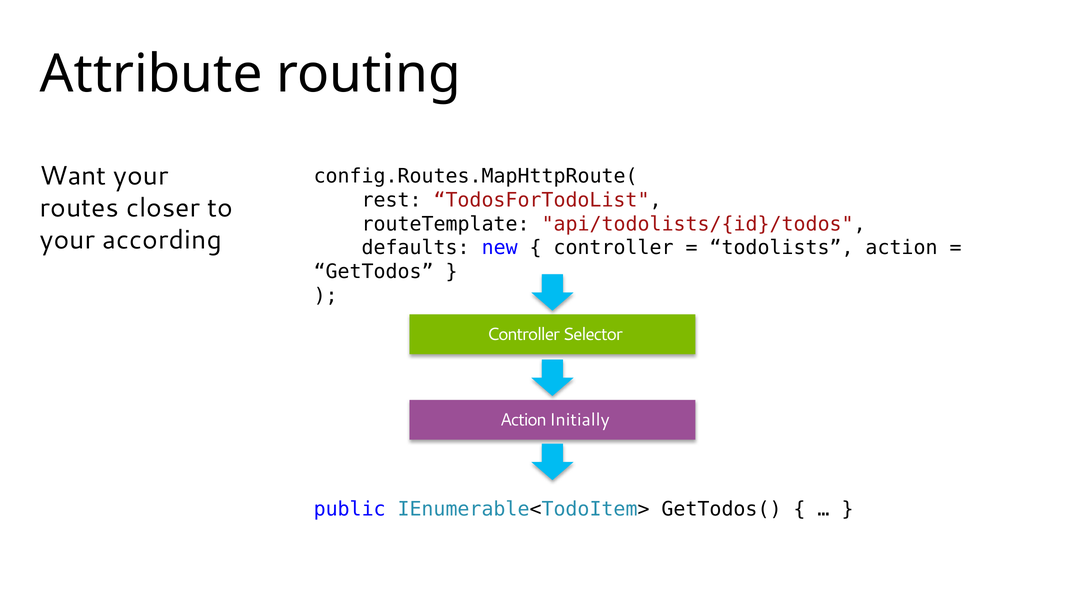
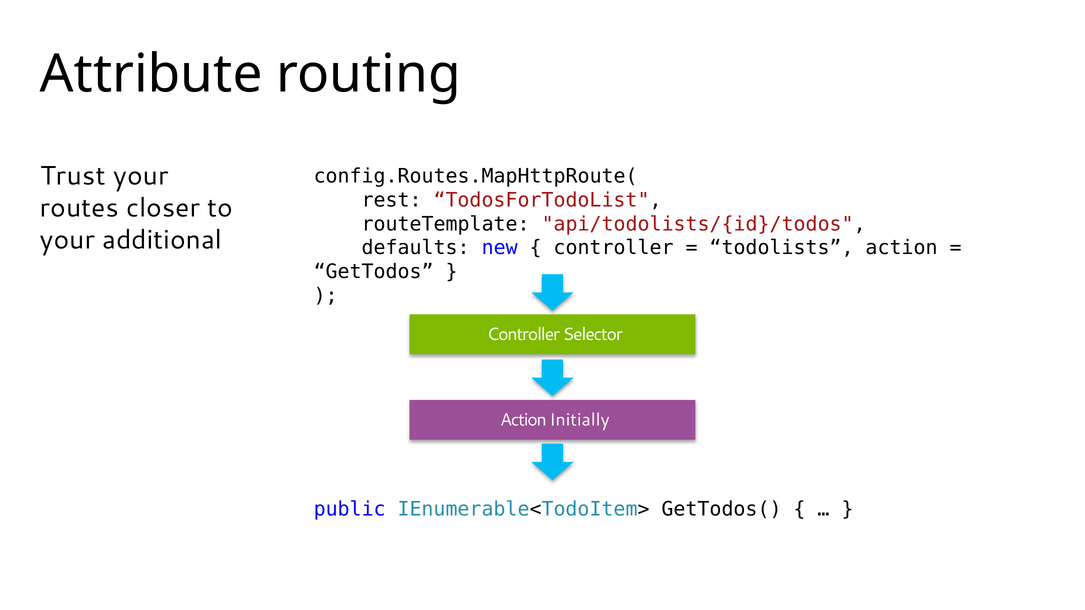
Want: Want -> Trust
according: according -> additional
